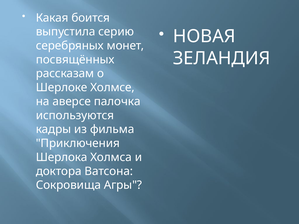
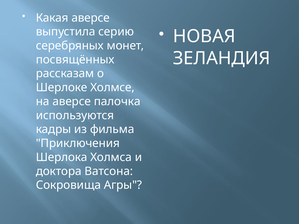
Какая боится: боится -> аверсе
